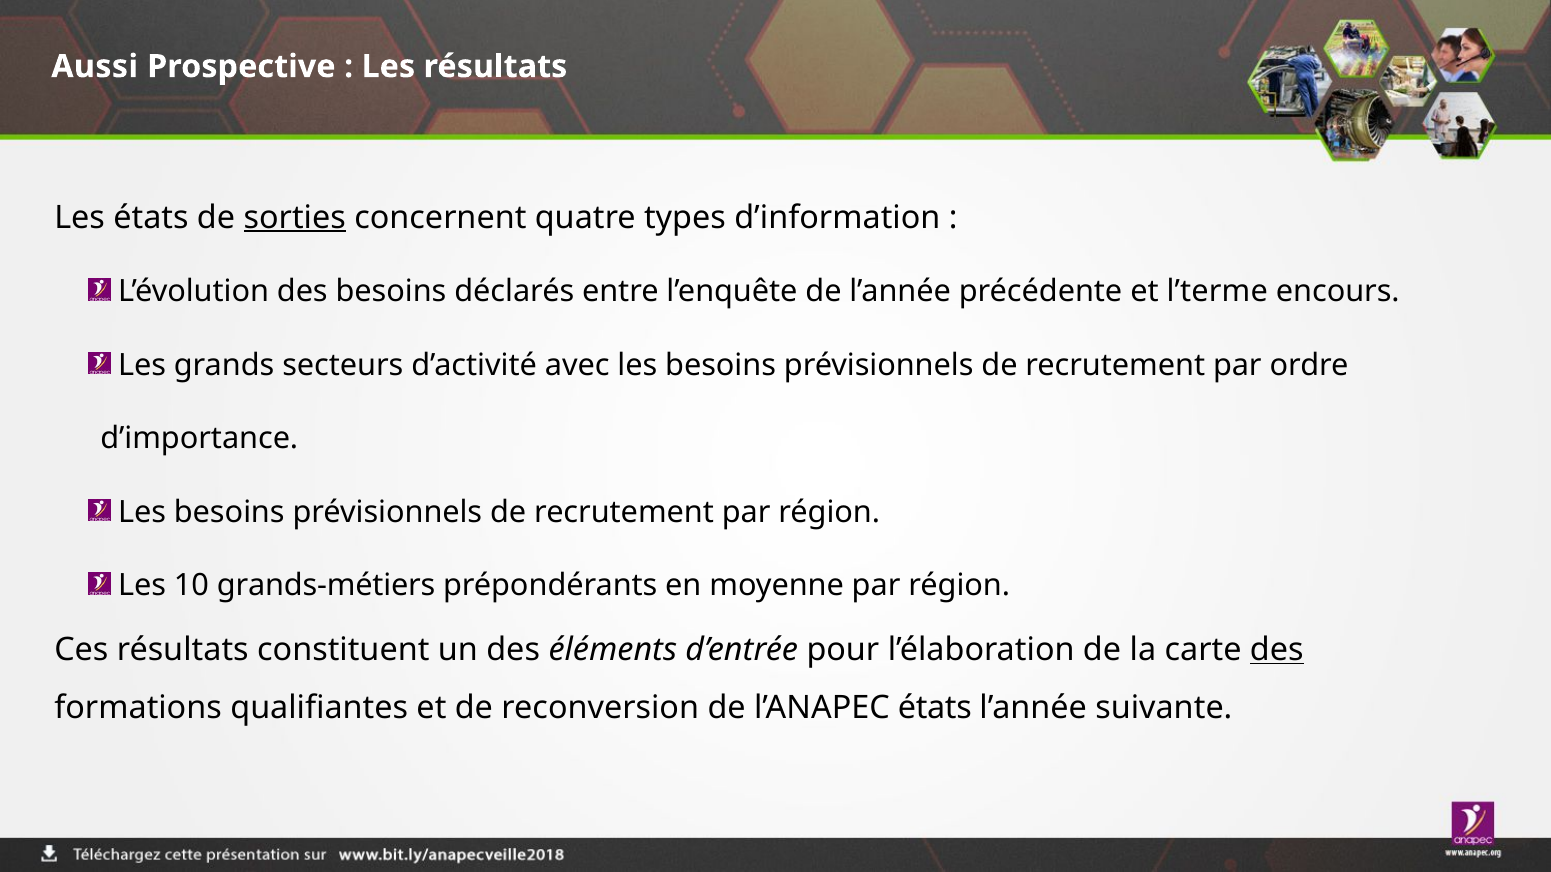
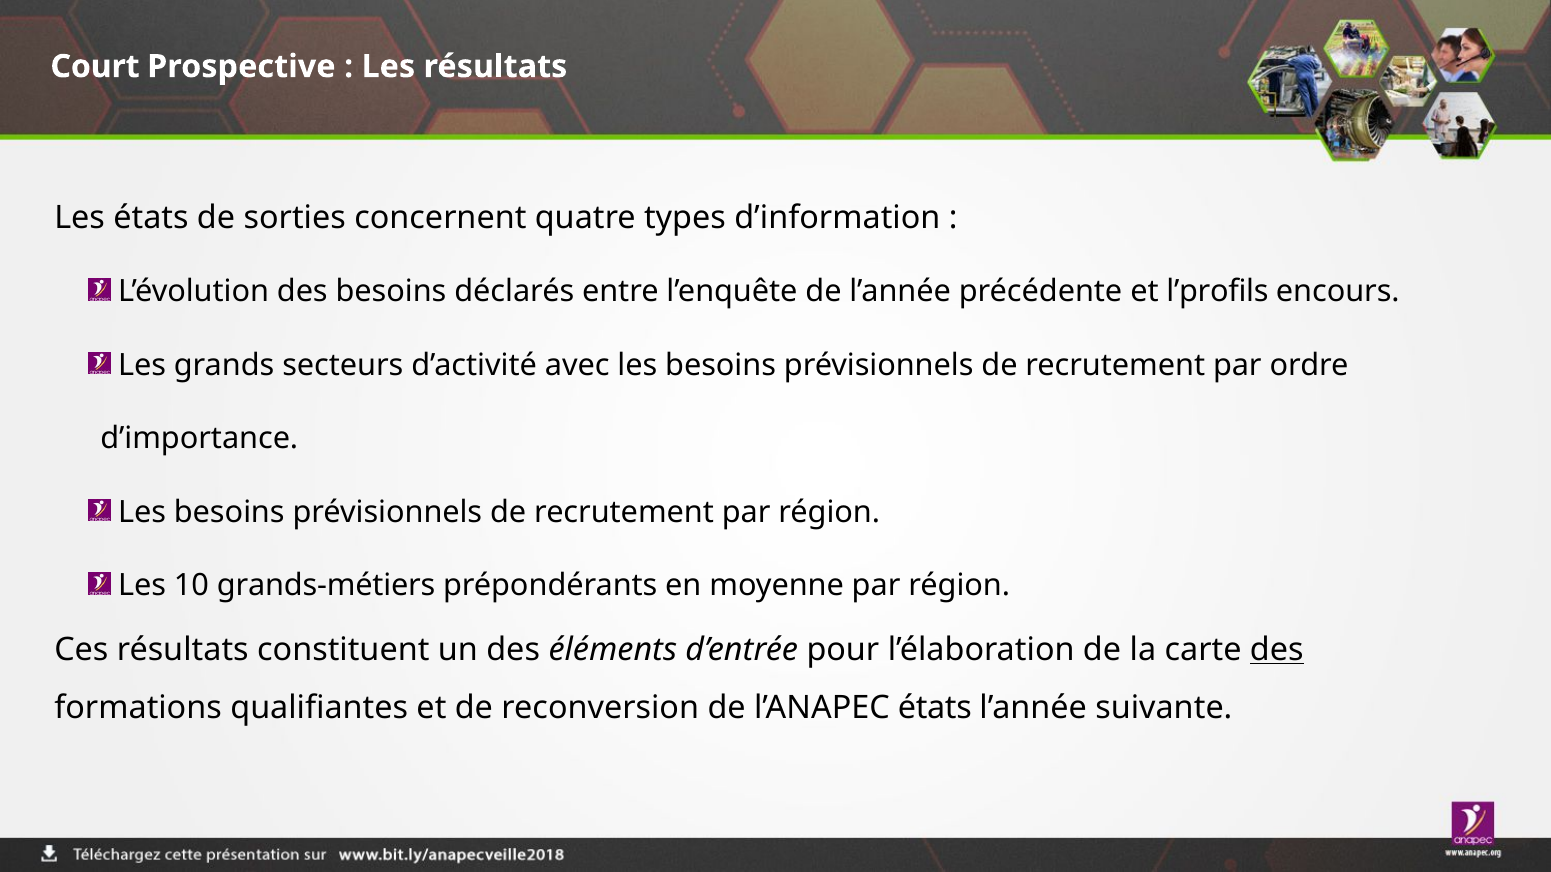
Aussi: Aussi -> Court
sorties underline: present -> none
l’terme: l’terme -> l’profils
